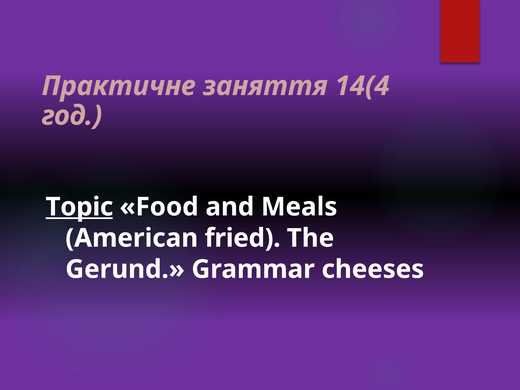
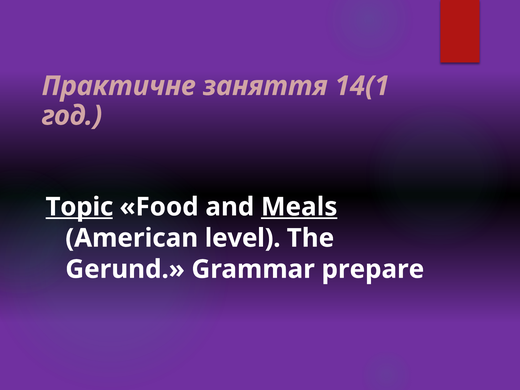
14(4: 14(4 -> 14(1
Meals underline: none -> present
fried: fried -> level
cheeses: cheeses -> prepare
